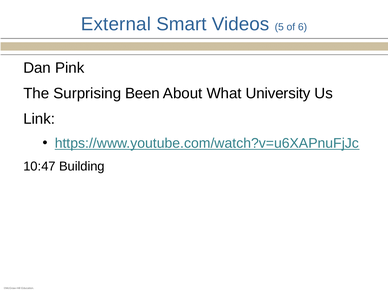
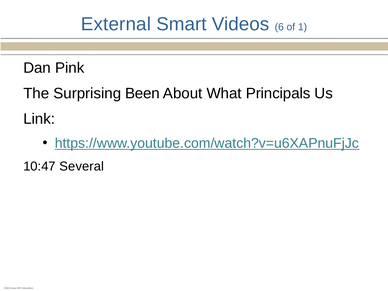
5: 5 -> 6
6: 6 -> 1
University: University -> Principals
Building: Building -> Several
